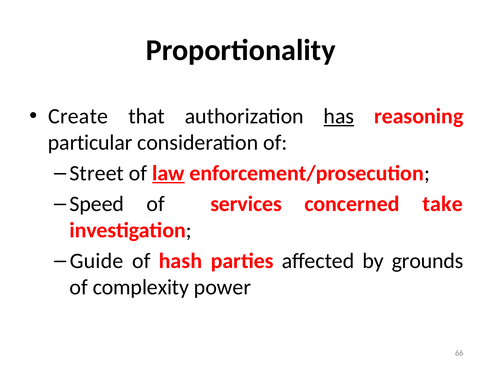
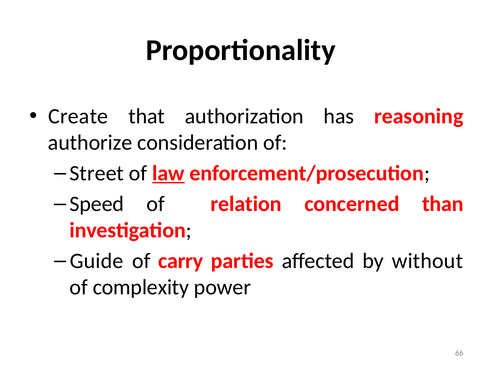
has underline: present -> none
particular: particular -> authorize
services: services -> relation
take: take -> than
hash: hash -> carry
grounds: grounds -> without
